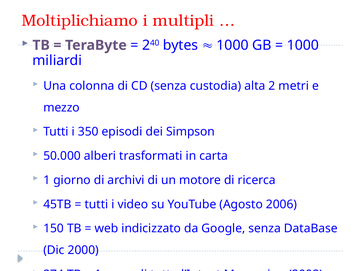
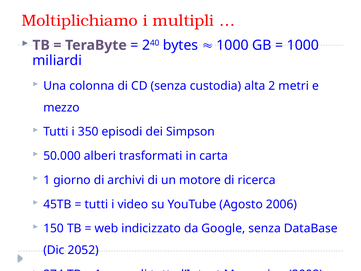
2000: 2000 -> 2052
